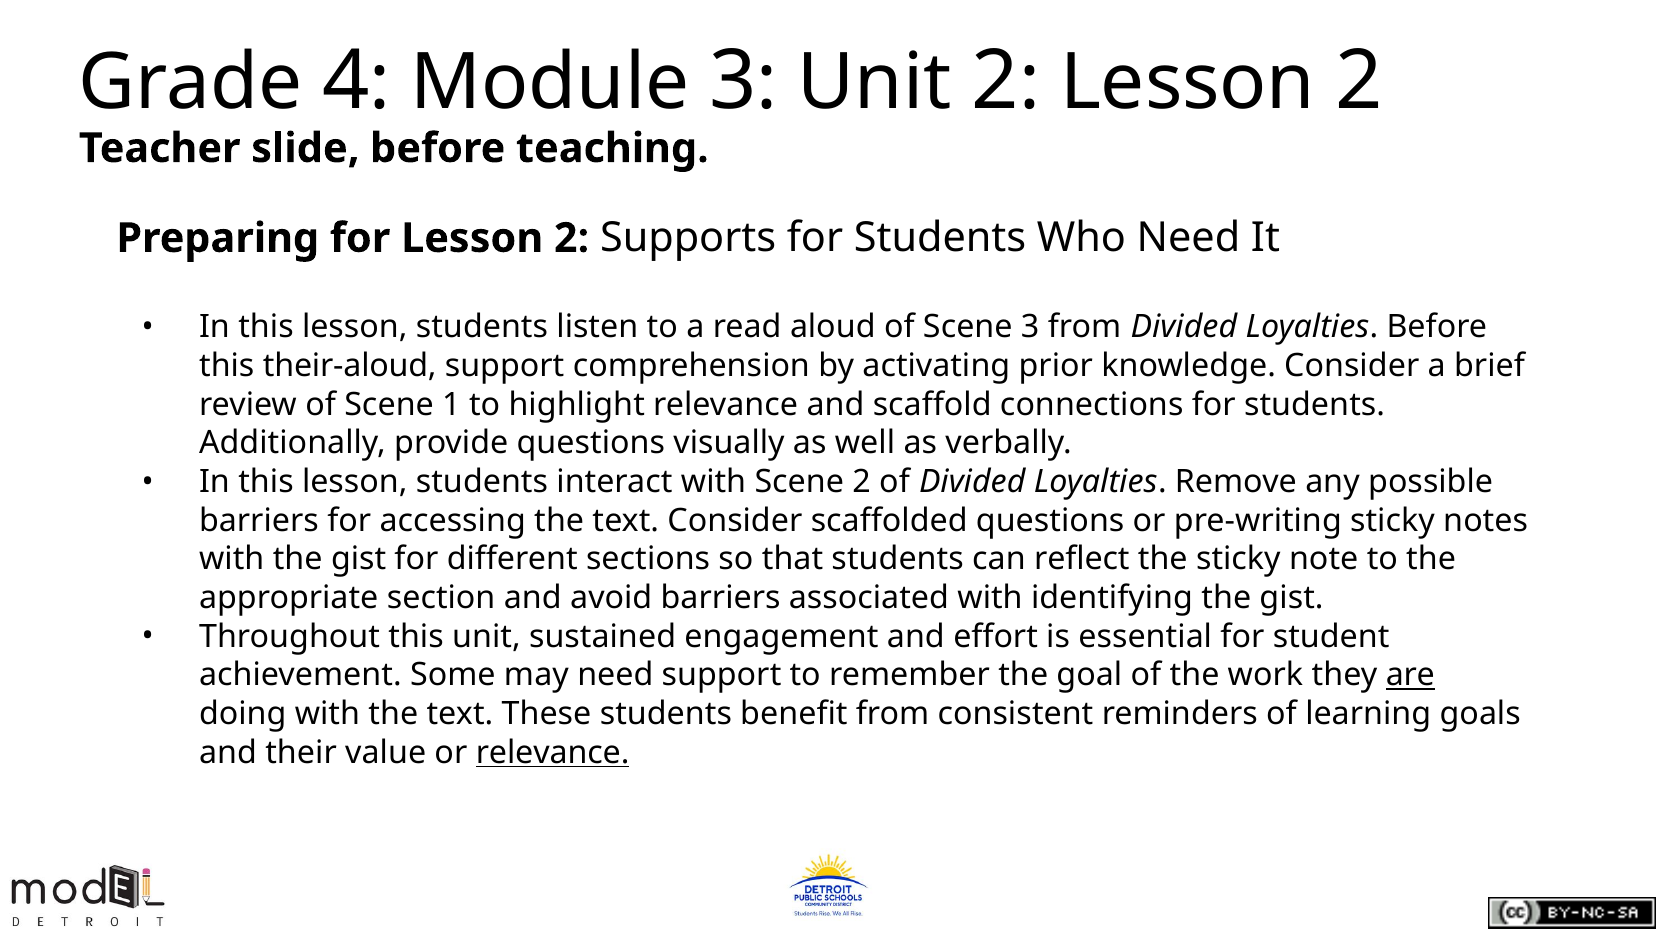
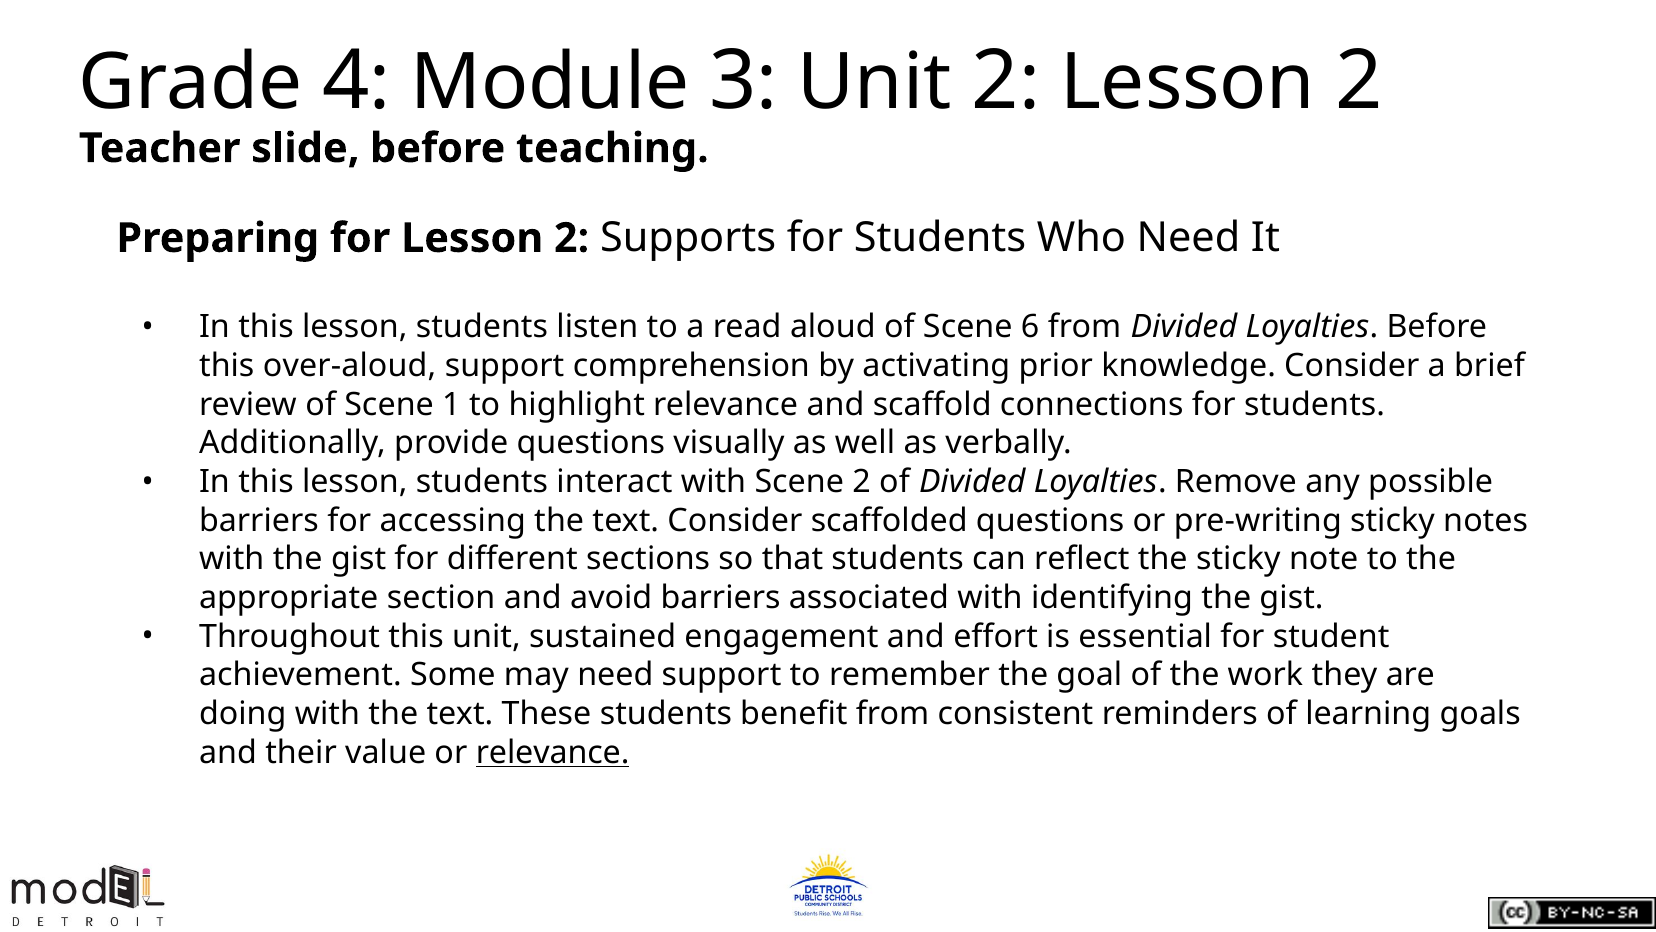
Scene 3: 3 -> 6
their-aloud: their-aloud -> over-aloud
are underline: present -> none
